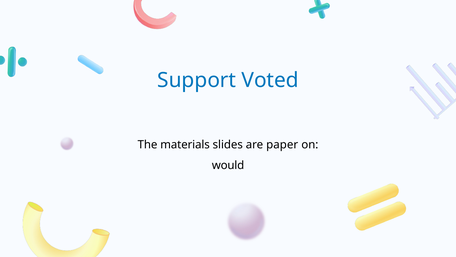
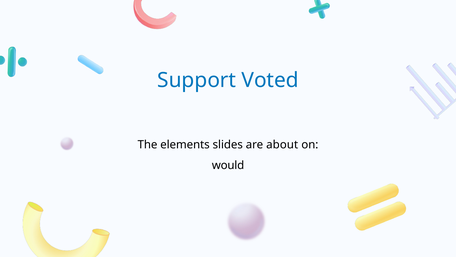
materials: materials -> elements
paper: paper -> about
